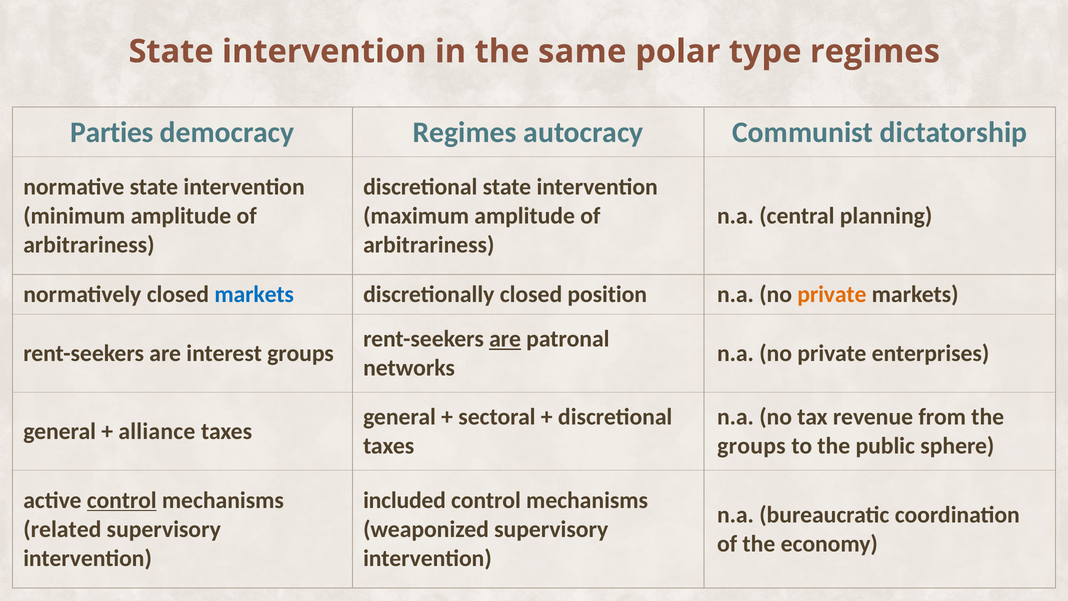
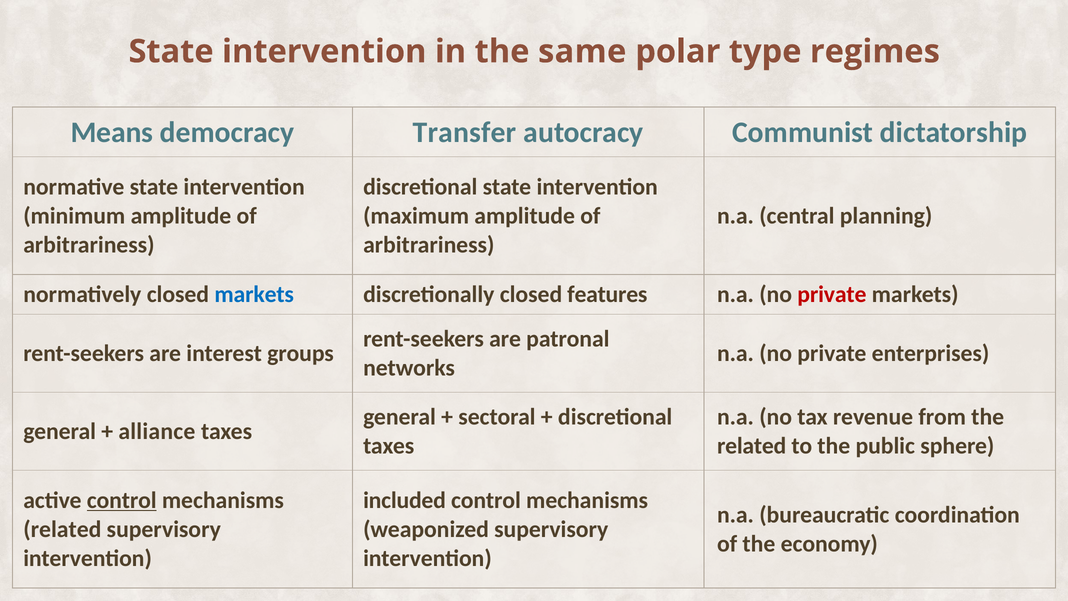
Parties: Parties -> Means
democracy Regimes: Regimes -> Transfer
position: position -> features
private at (832, 295) colour: orange -> red
are at (505, 339) underline: present -> none
groups at (751, 446): groups -> related
